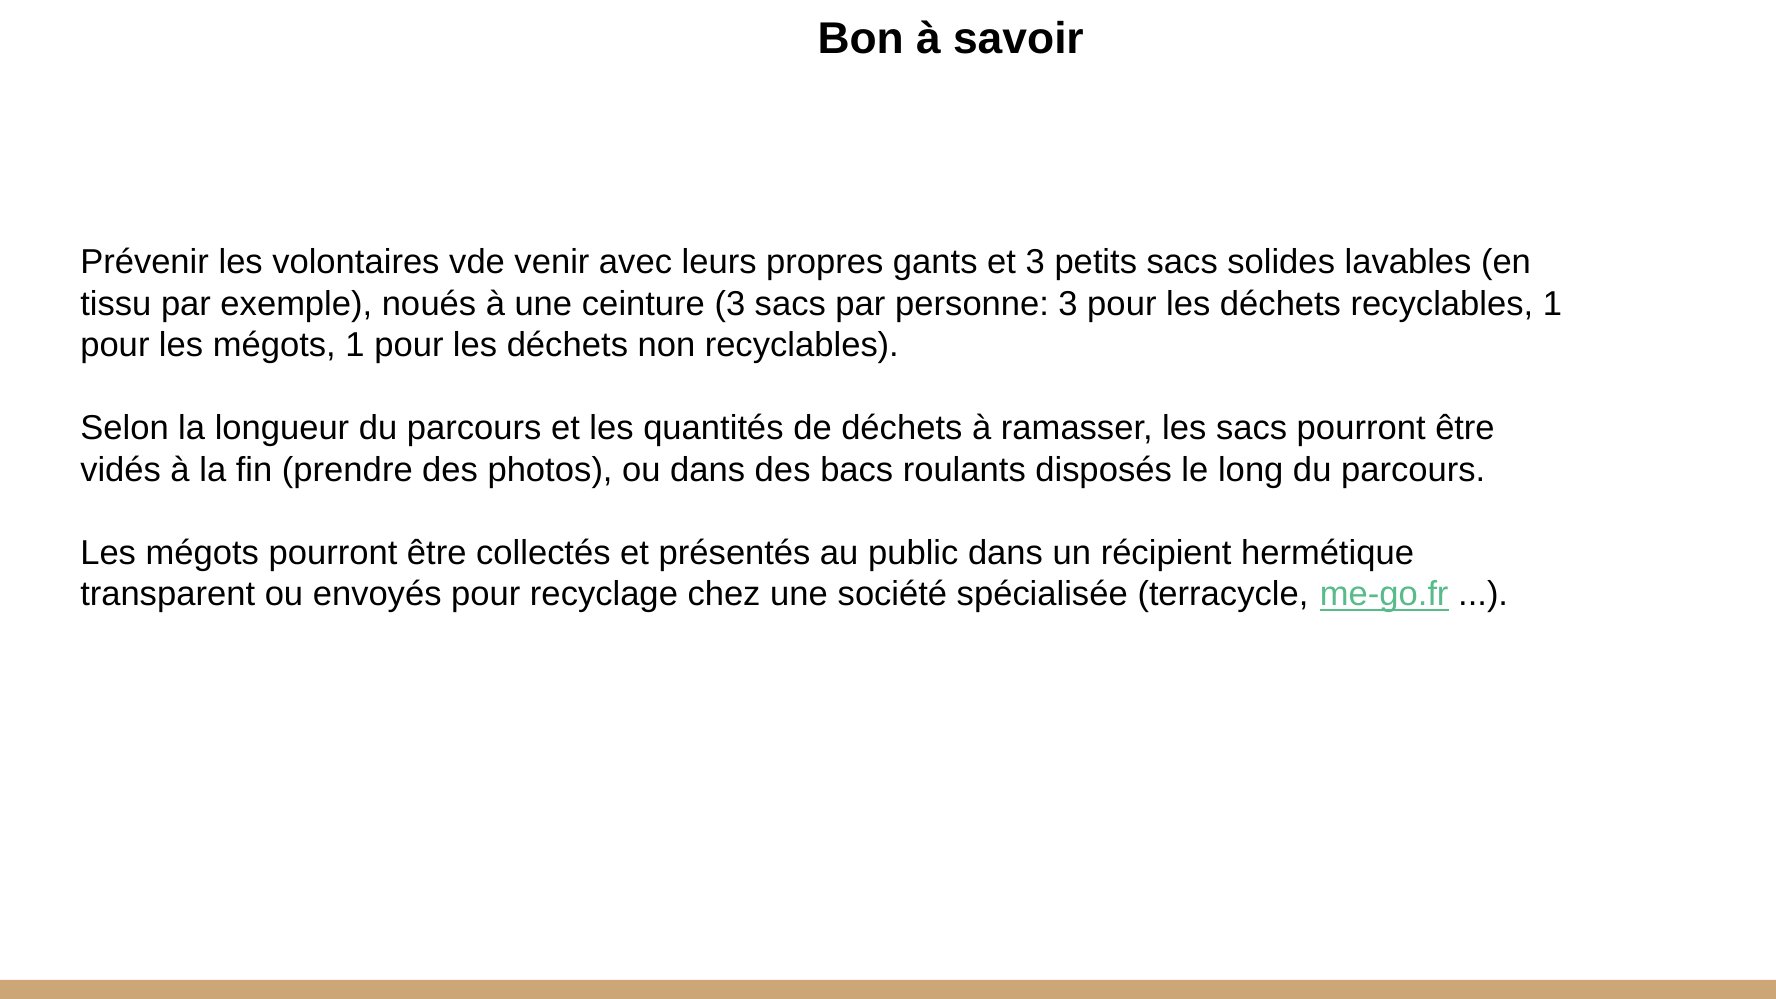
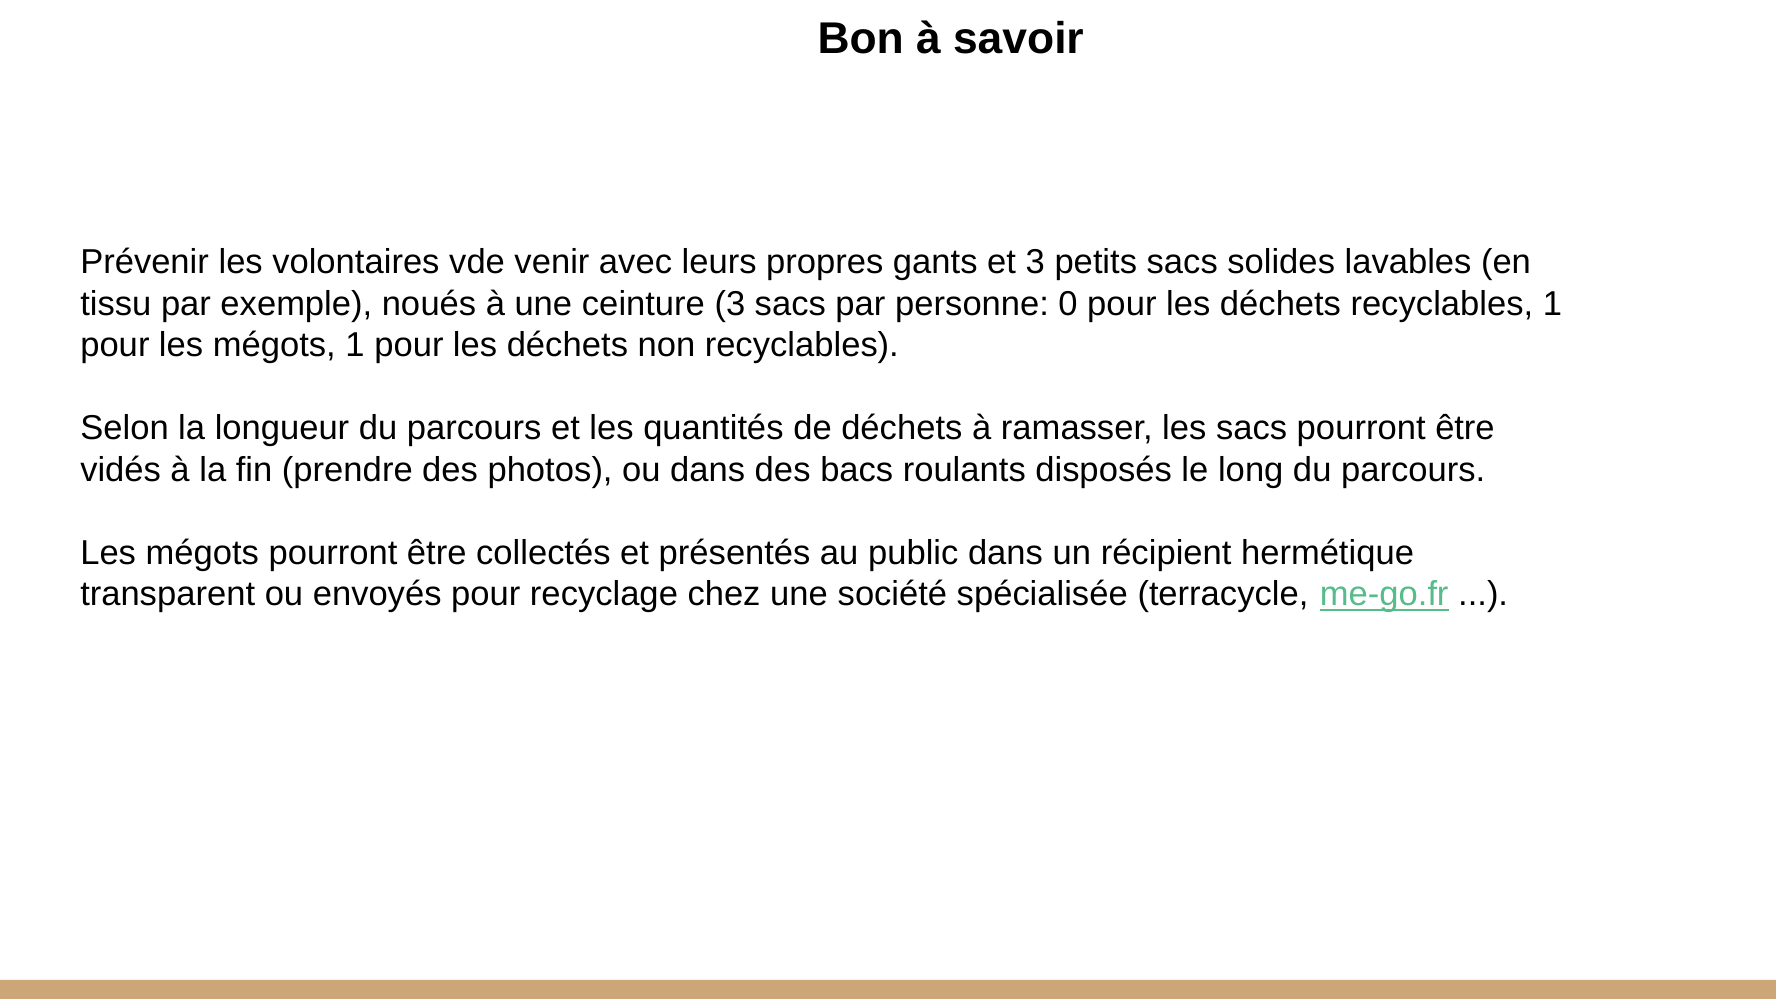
personne 3: 3 -> 0
